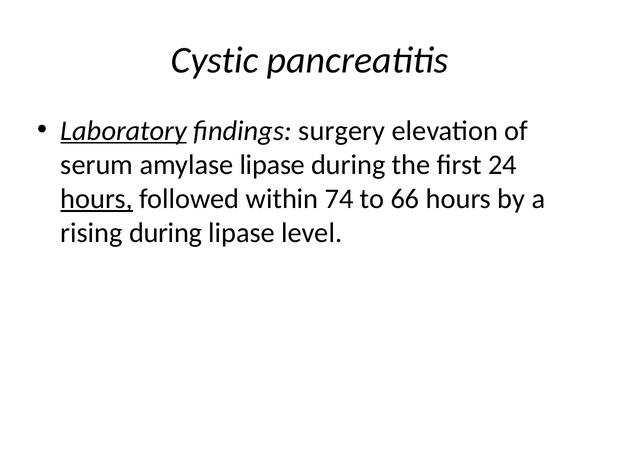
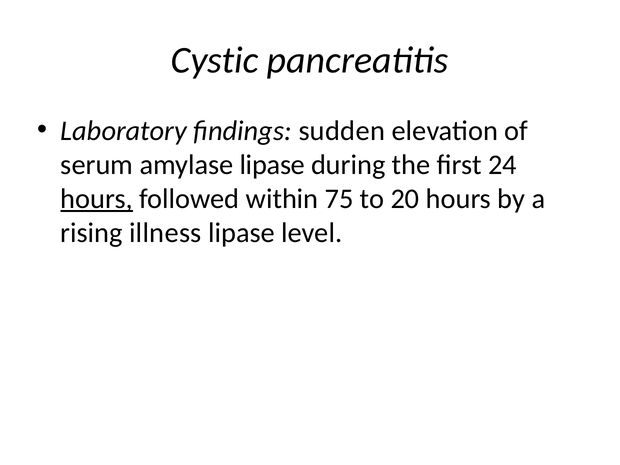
Laboratory underline: present -> none
surgery: surgery -> sudden
74: 74 -> 75
66: 66 -> 20
rising during: during -> illness
